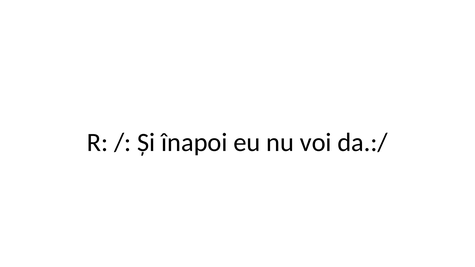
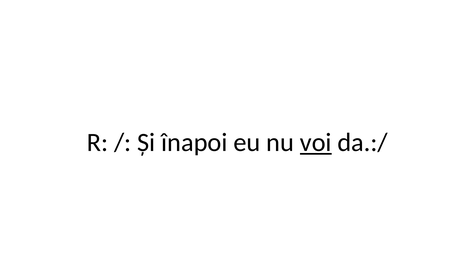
voi underline: none -> present
